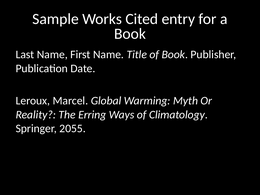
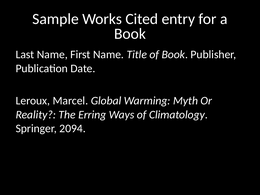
2055: 2055 -> 2094
